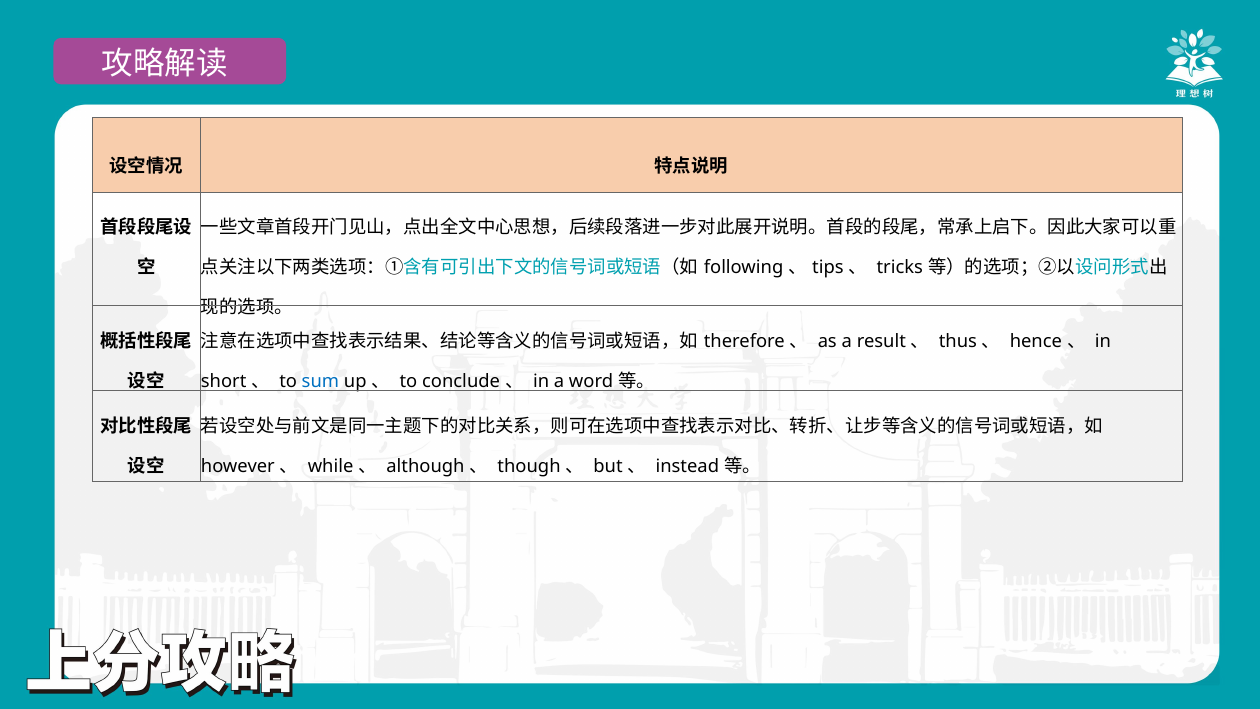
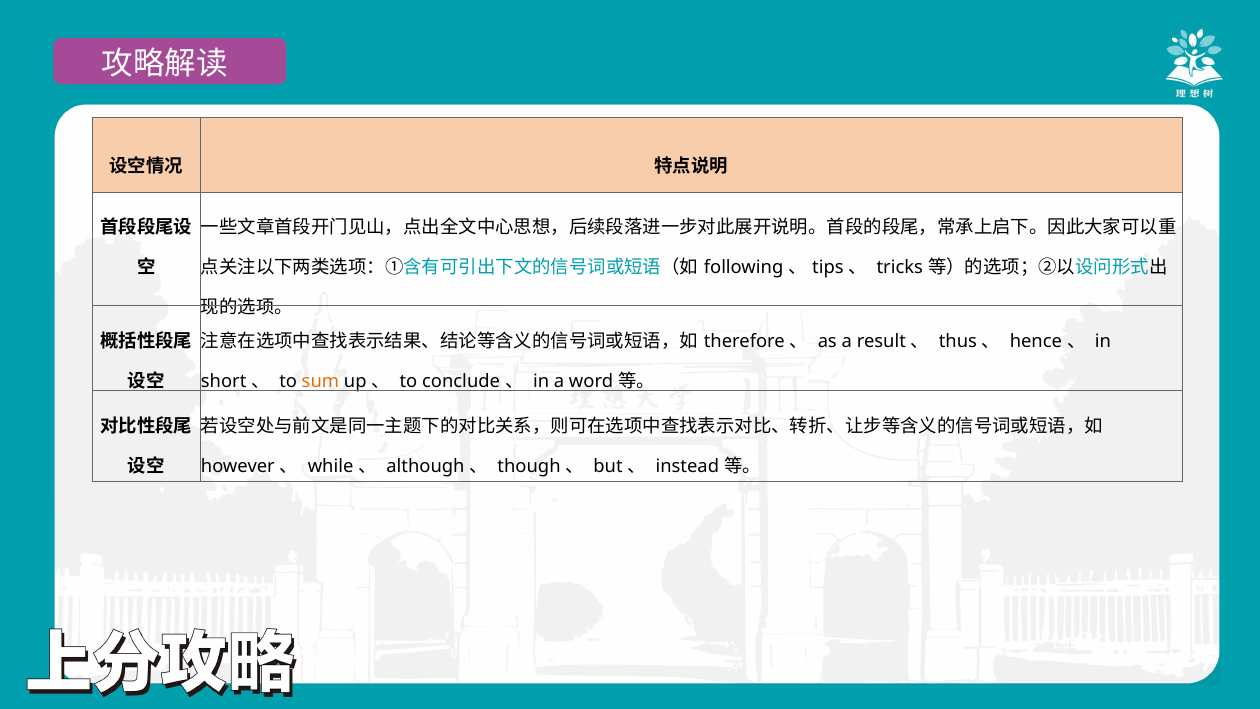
sum colour: blue -> orange
